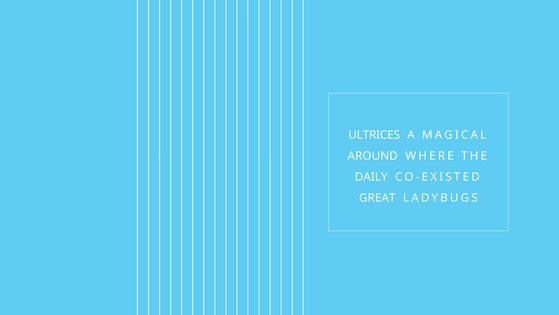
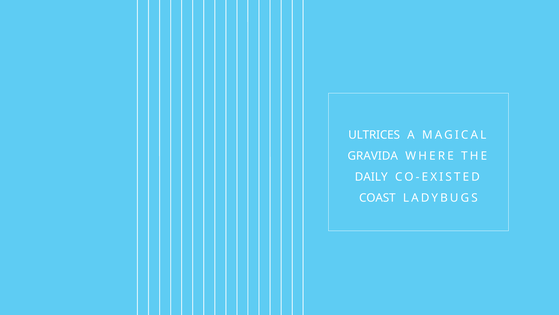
AROUND: AROUND -> GRAVIDA
GREAT: GREAT -> COAST
